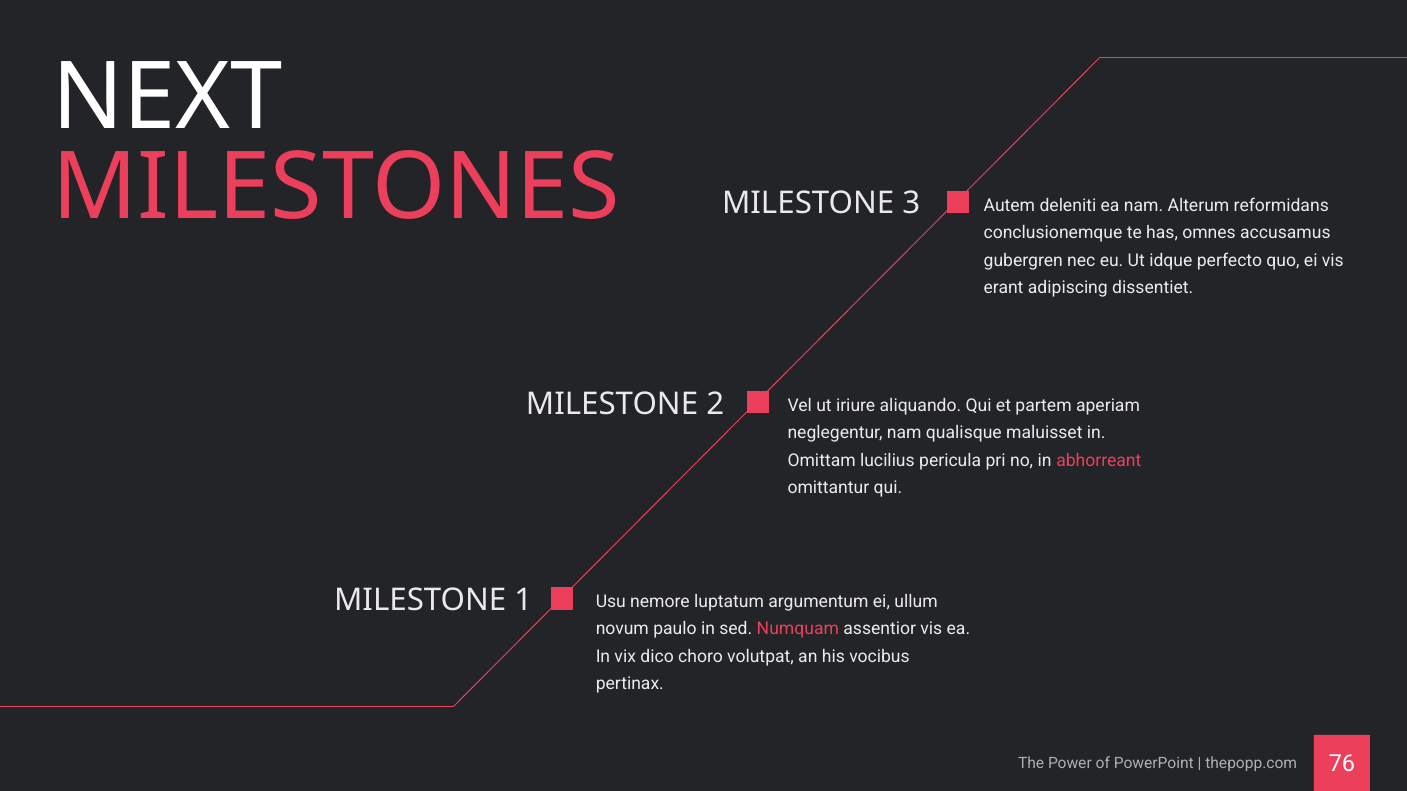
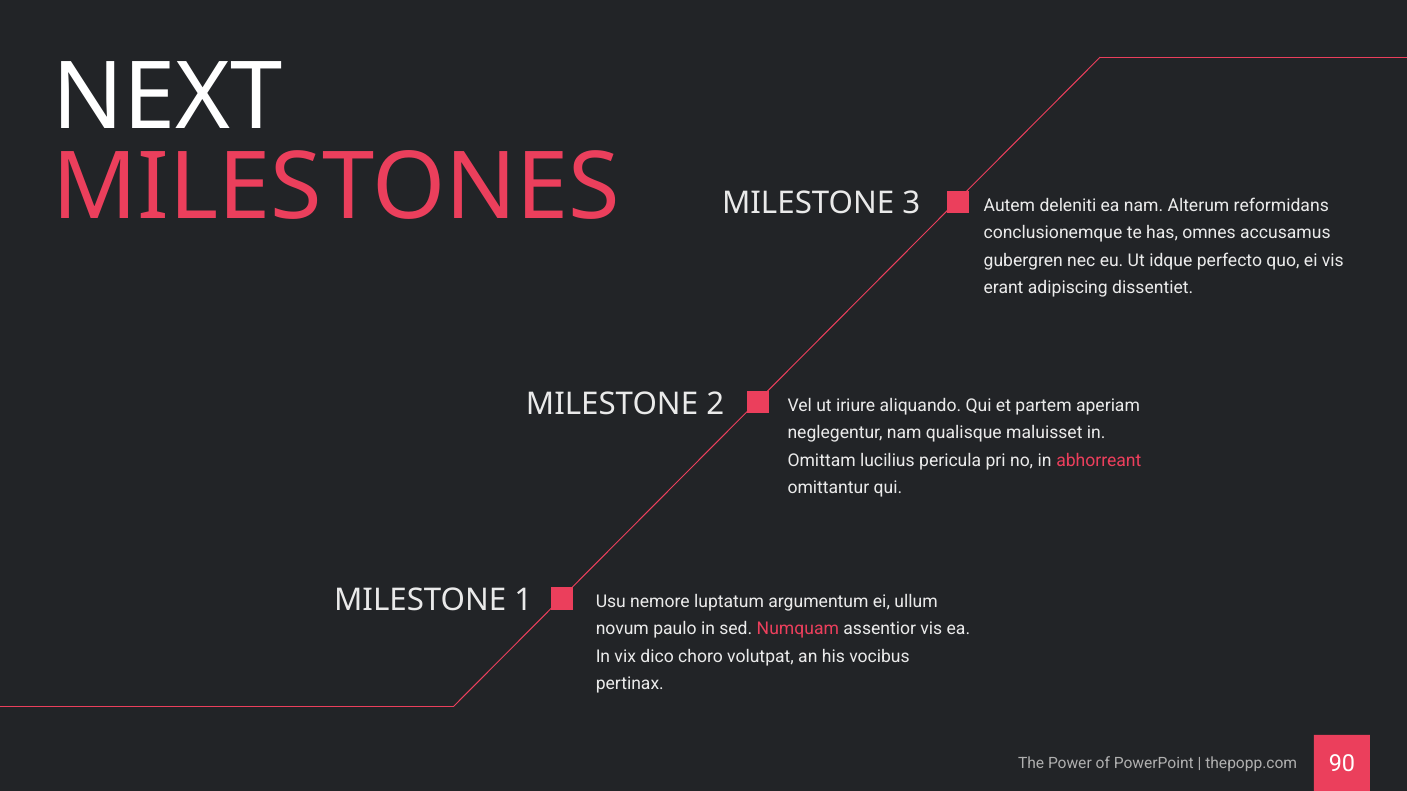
76: 76 -> 90
